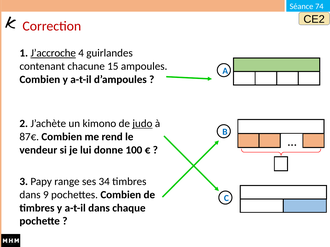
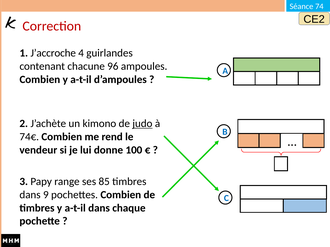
J’accroche underline: present -> none
15: 15 -> 96
87€: 87€ -> 74€
34: 34 -> 85
